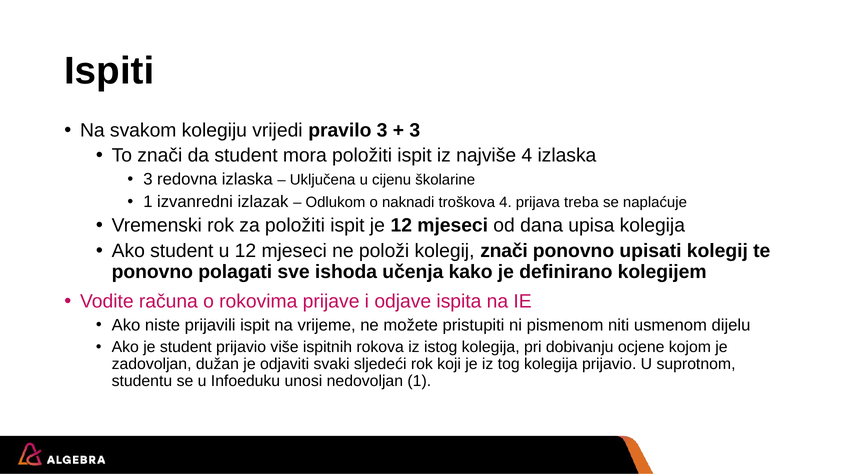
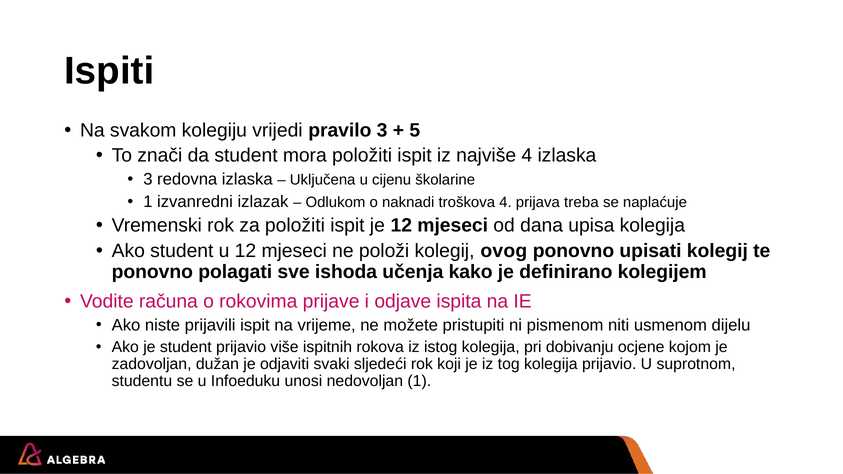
3 at (415, 130): 3 -> 5
kolegij znači: znači -> ovog
